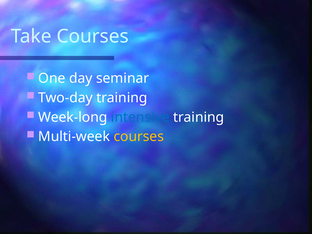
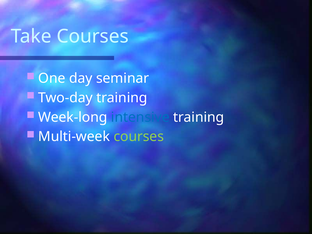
courses at (139, 137) colour: yellow -> light green
